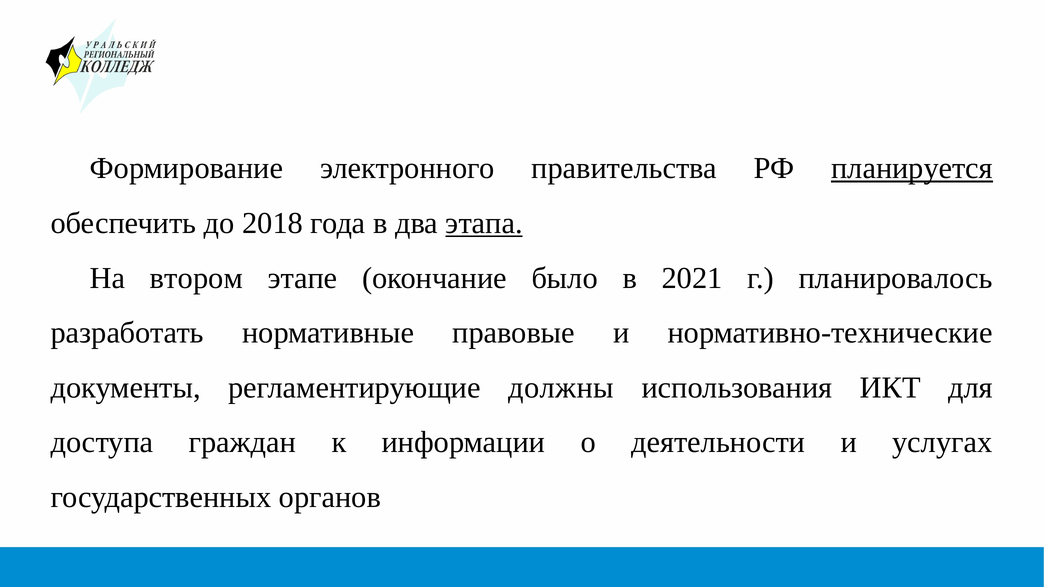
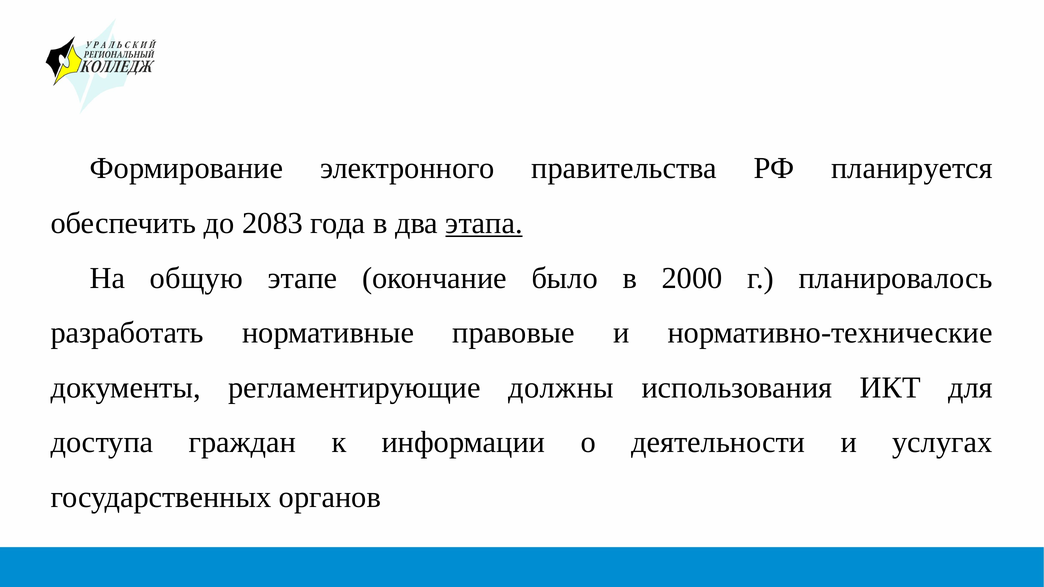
планируется underline: present -> none
2018: 2018 -> 2083
втором: втором -> общую
2021: 2021 -> 2000
